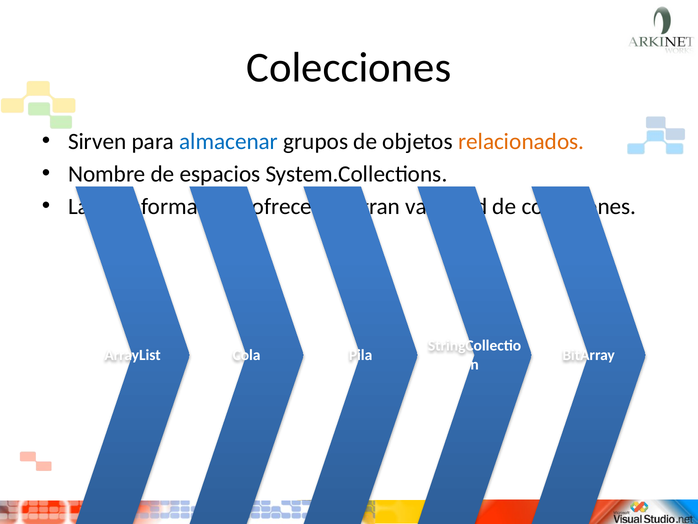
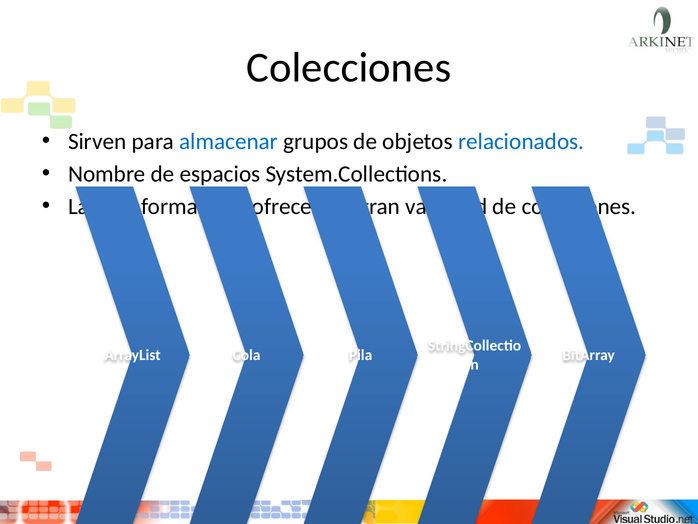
relacionados colour: orange -> blue
